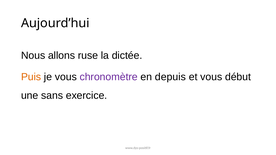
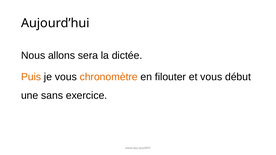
ruse: ruse -> sera
chronomètre colour: purple -> orange
depuis: depuis -> filouter
